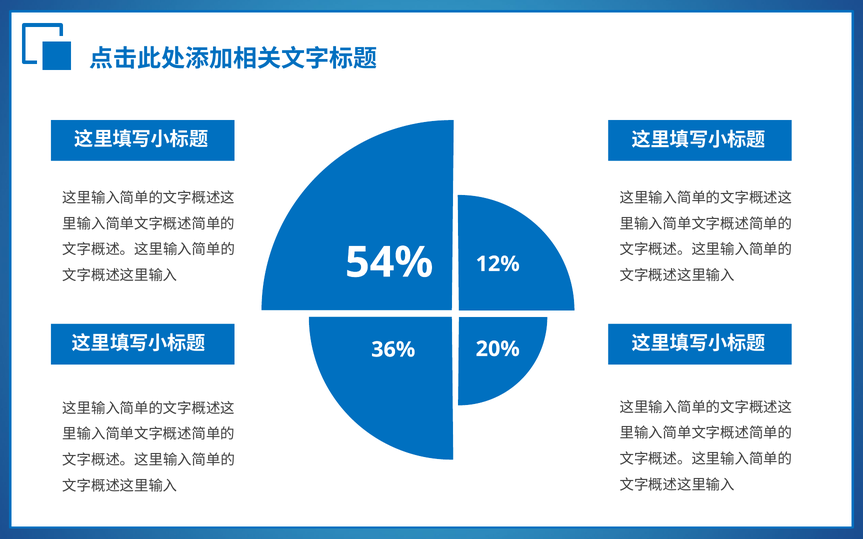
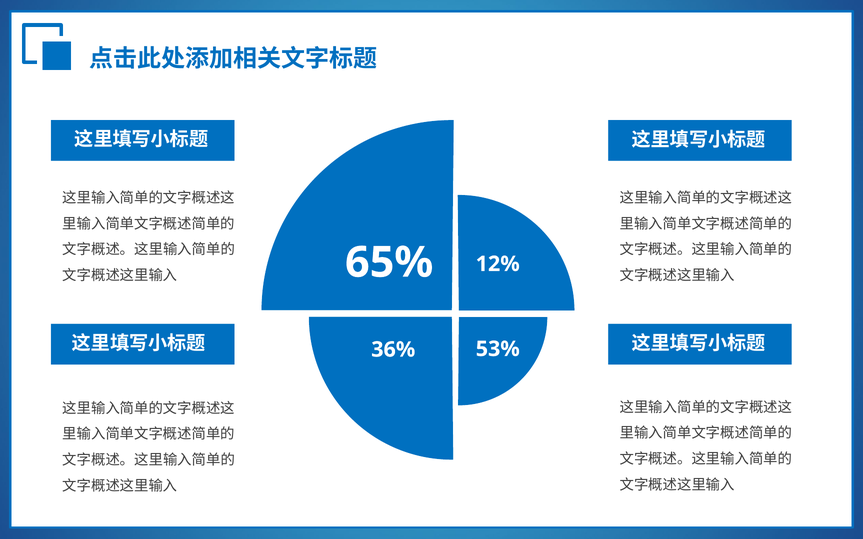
54%: 54% -> 65%
20%: 20% -> 53%
